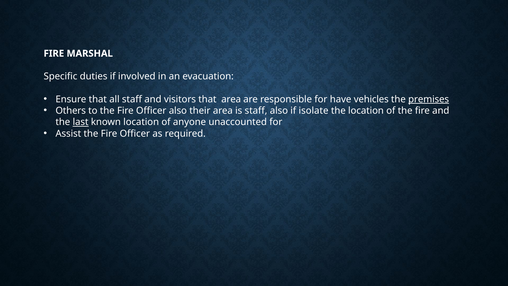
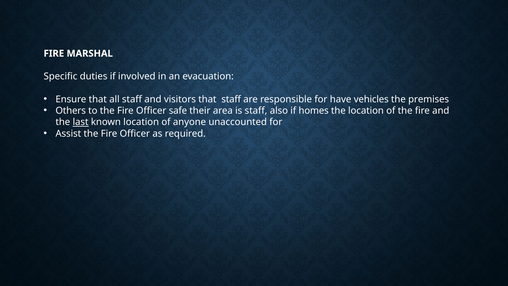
that area: area -> staff
premises underline: present -> none
Officer also: also -> safe
isolate: isolate -> homes
